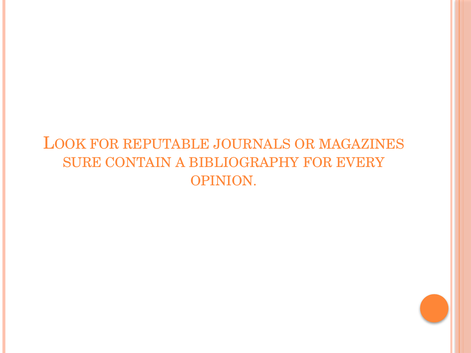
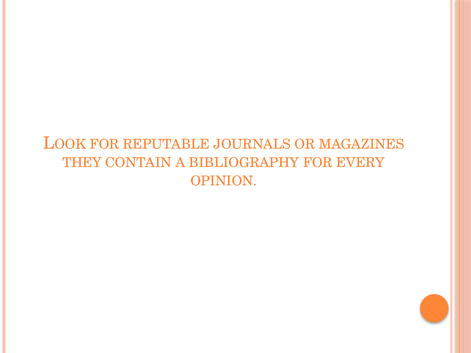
SURE: SURE -> THEY
